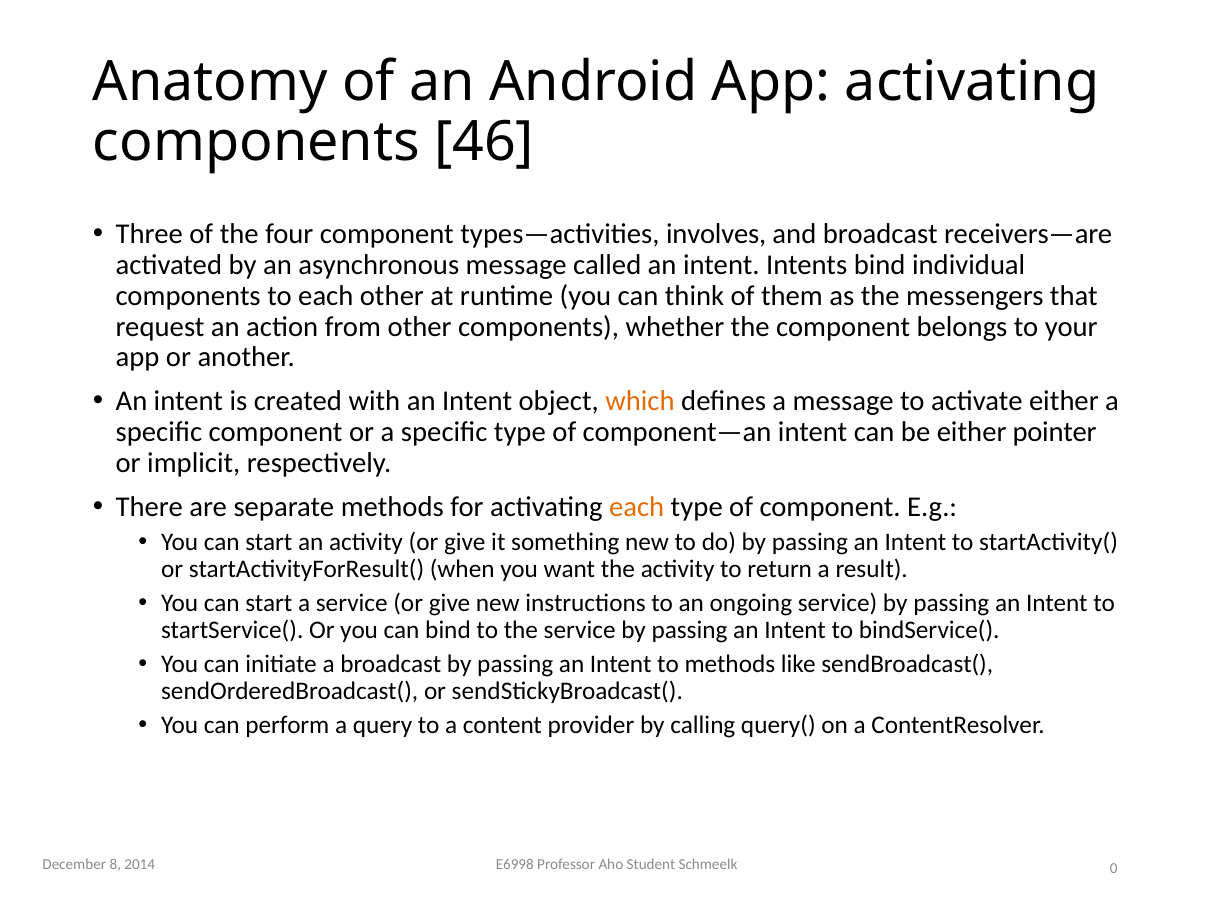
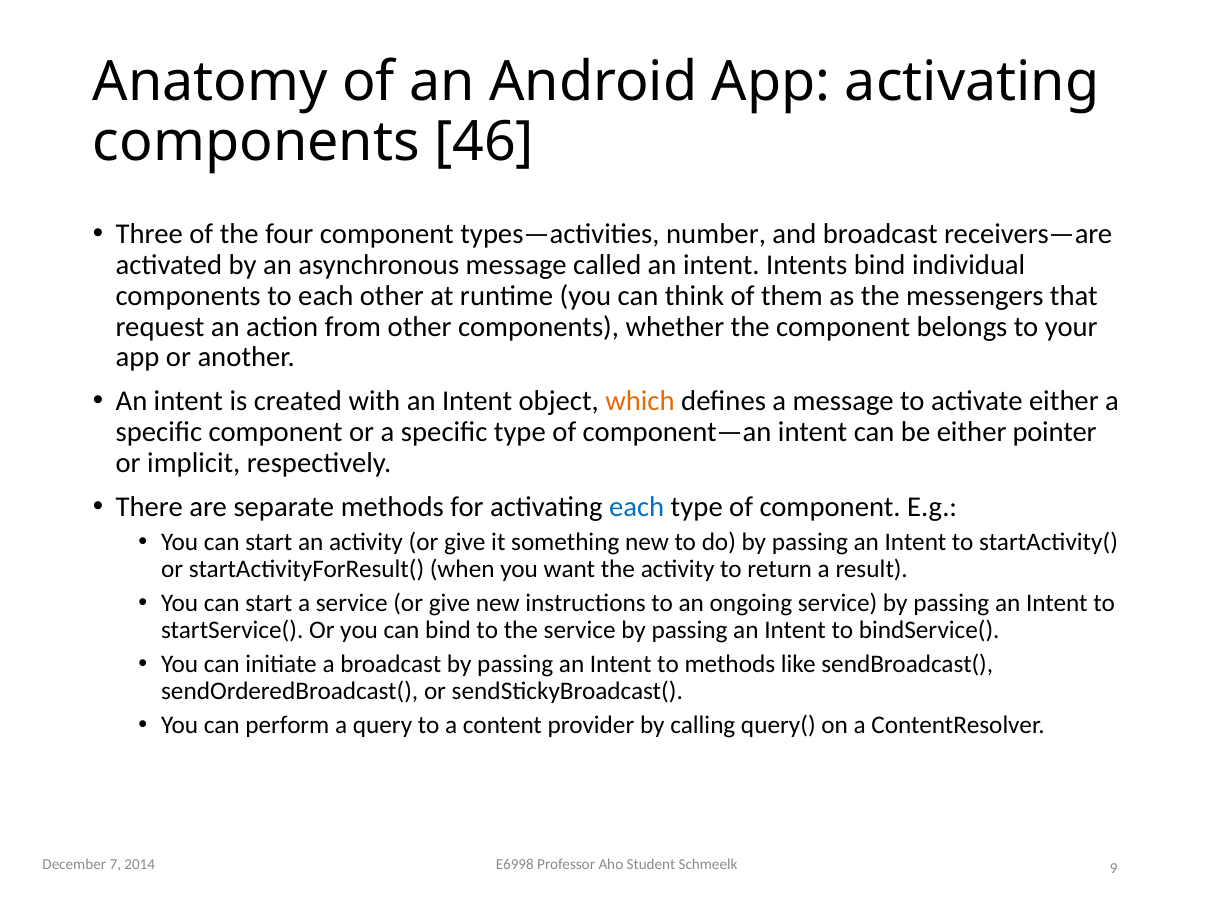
involves: involves -> number
each at (637, 506) colour: orange -> blue
8: 8 -> 7
0: 0 -> 9
